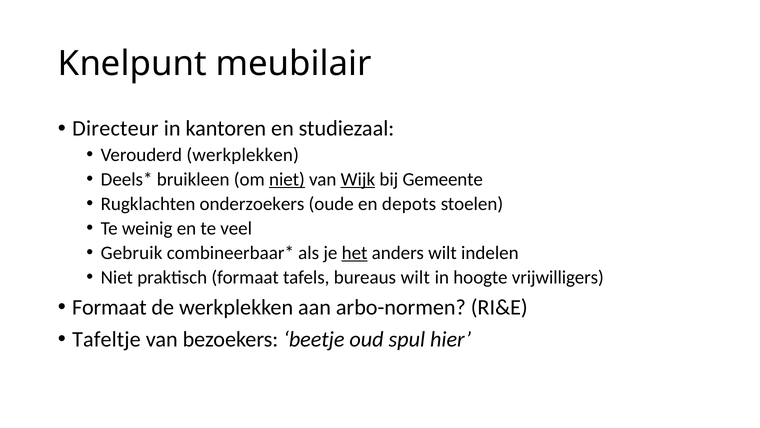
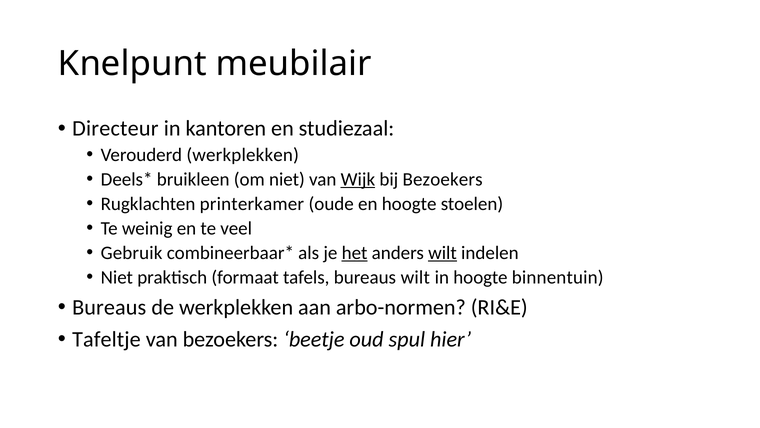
niet at (287, 179) underline: present -> none
bij Gemeente: Gemeente -> Bezoekers
onderzoekers: onderzoekers -> printerkamer
en depots: depots -> hoogte
wilt at (442, 253) underline: none -> present
vrijwilligers: vrijwilligers -> binnentuin
Formaat at (109, 307): Formaat -> Bureaus
